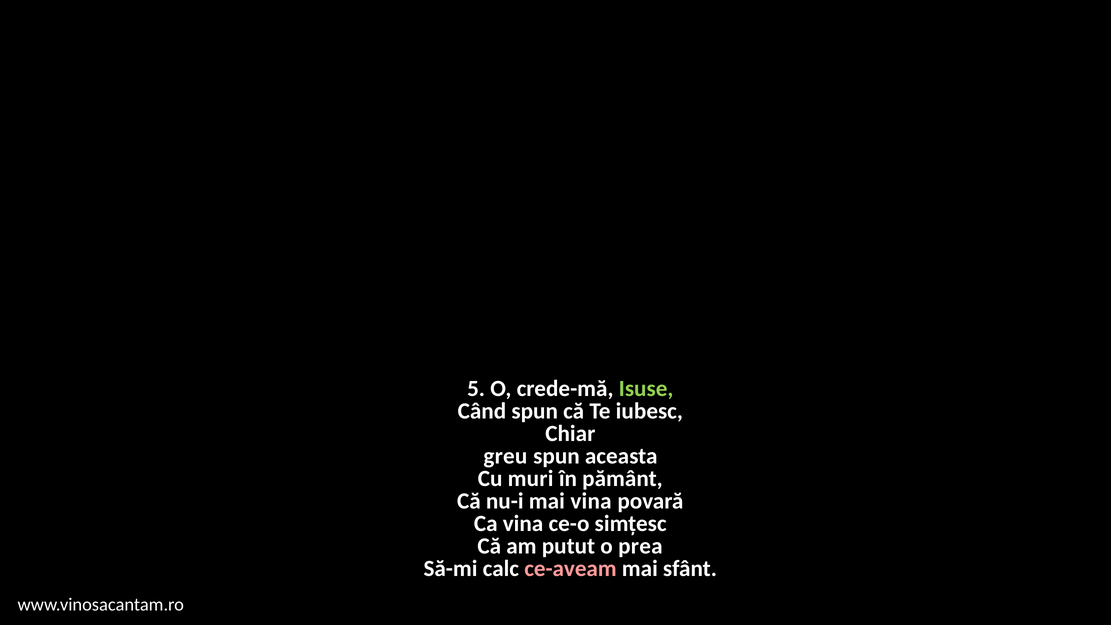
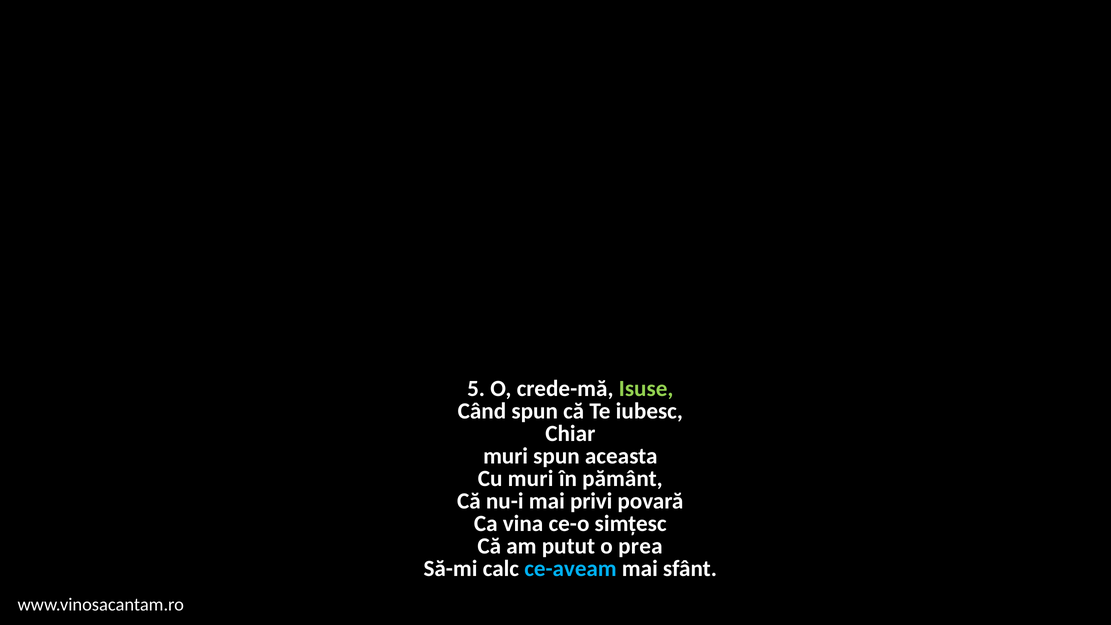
greu at (505, 456): greu -> muri
mai vina: vina -> privi
ce-aveam colour: pink -> light blue
